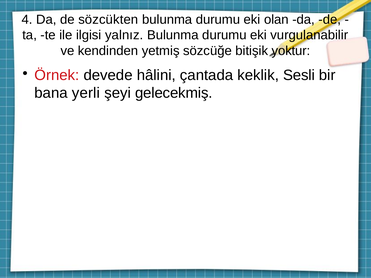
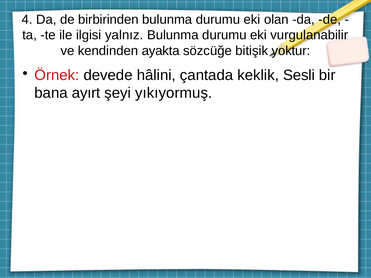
sözcükten: sözcükten -> birbirinden
yetmiş: yetmiş -> ayakta
yerli: yerli -> ayırt
gelecekmiş: gelecekmiş -> yıkıyormuş
